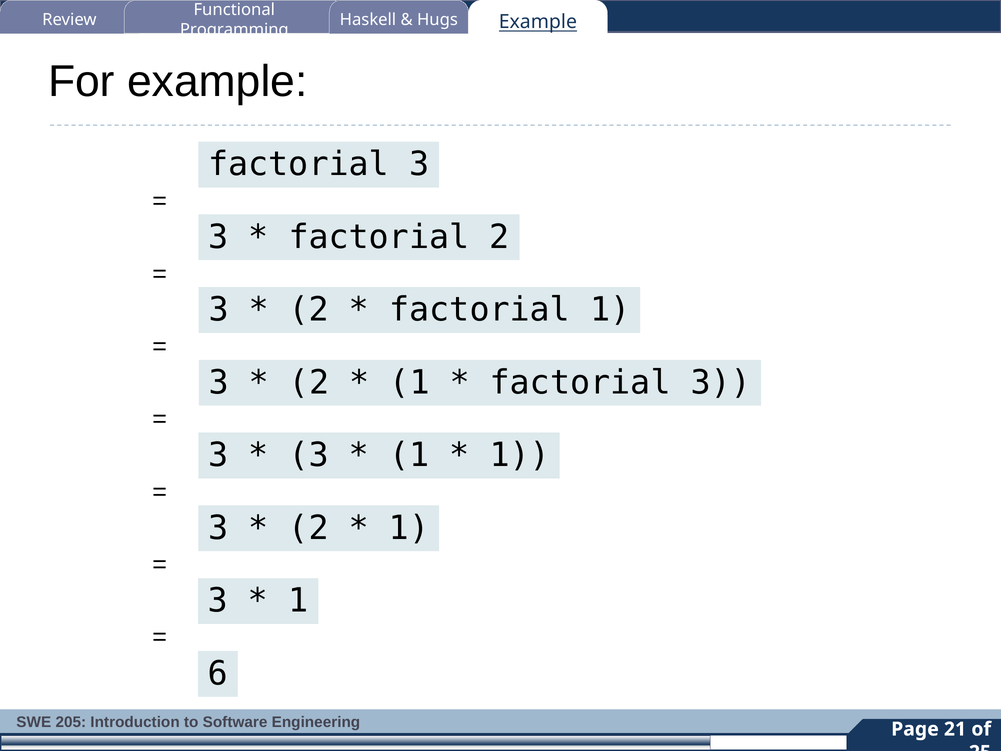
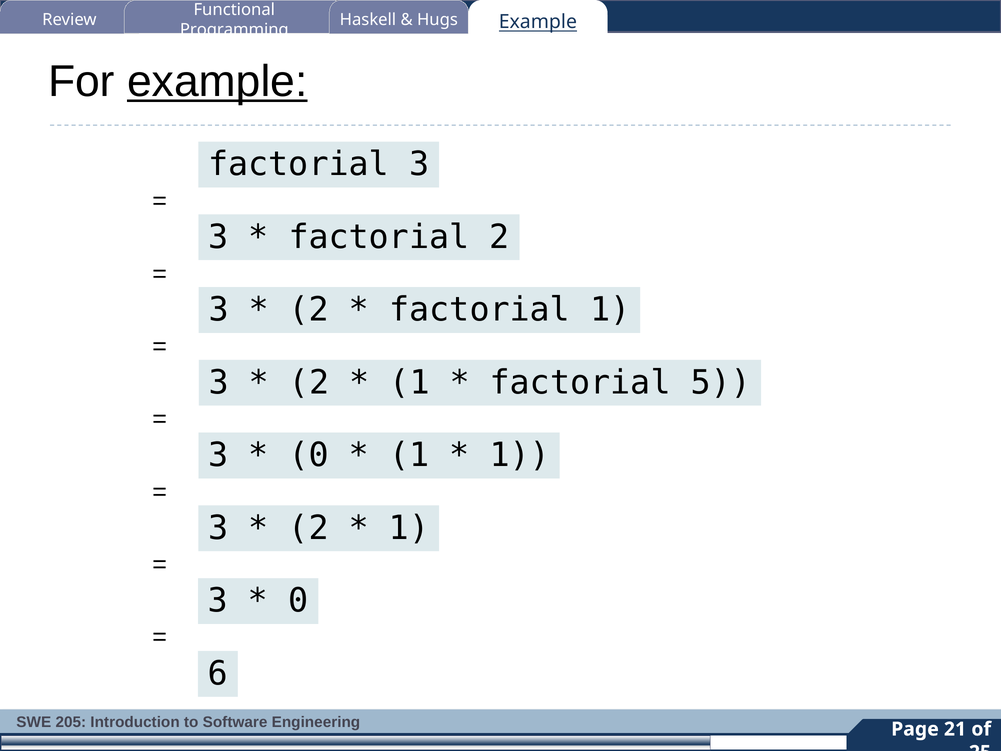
example at (217, 82) underline: none -> present
3 at (721, 382): 3 -> 5
3 at (309, 455): 3 -> 0
1 at (298, 601): 1 -> 0
